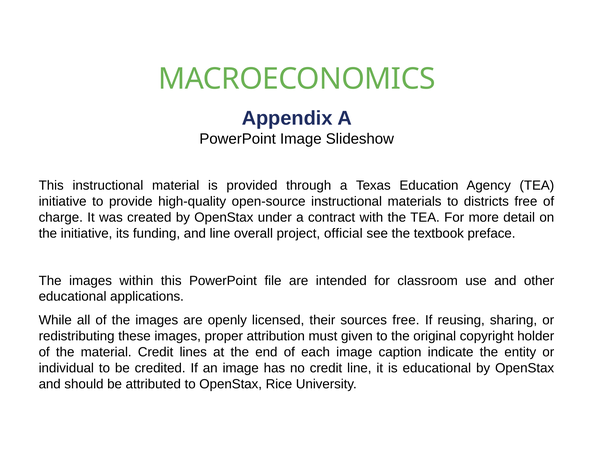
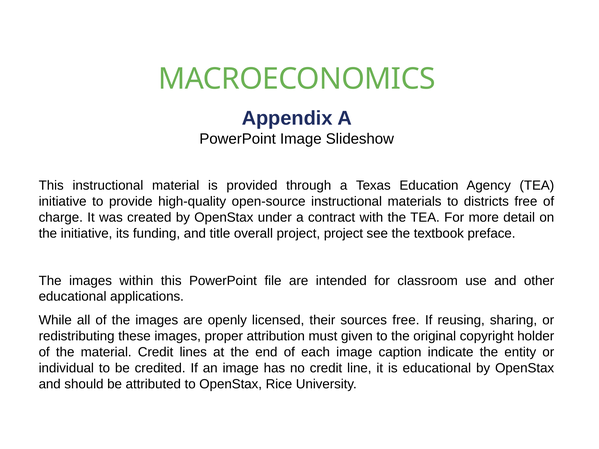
and line: line -> title
project official: official -> project
